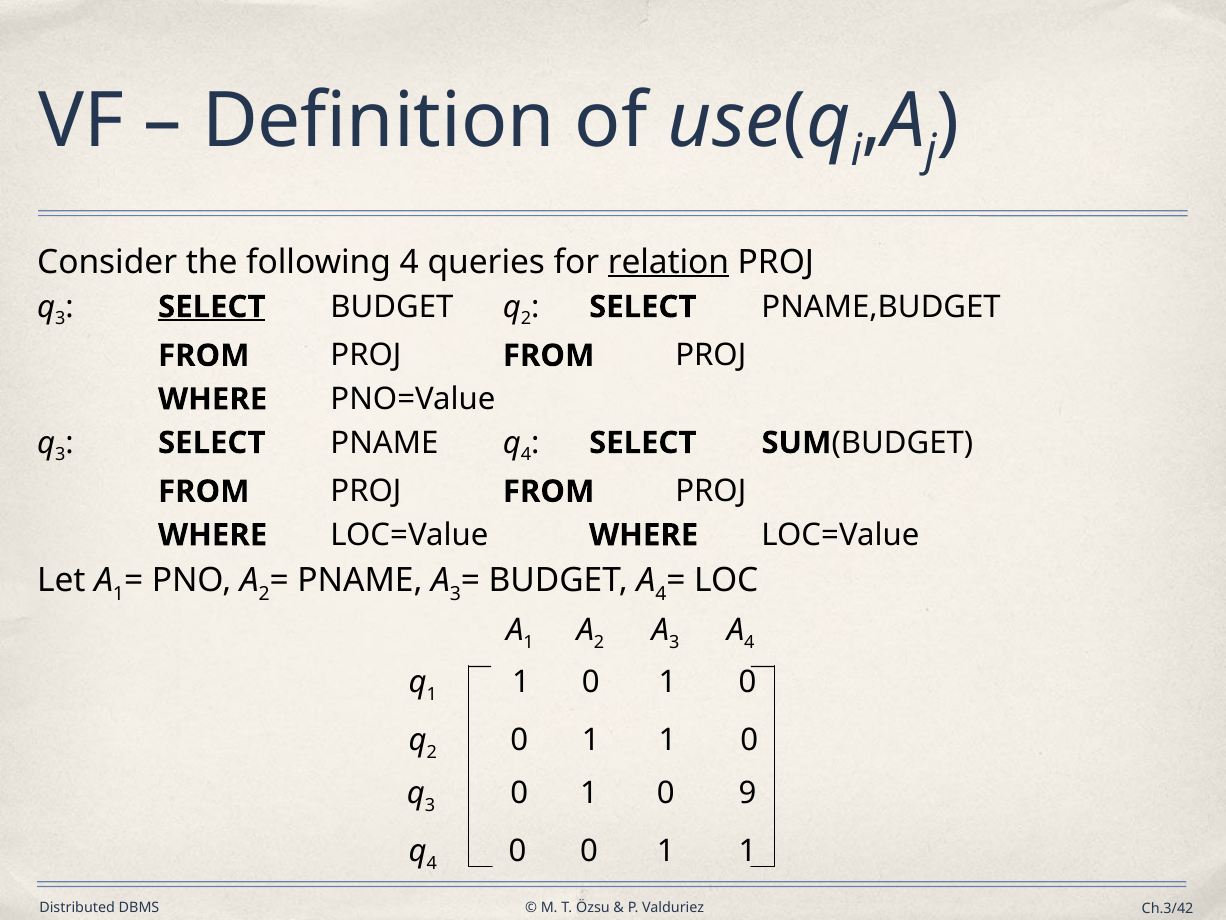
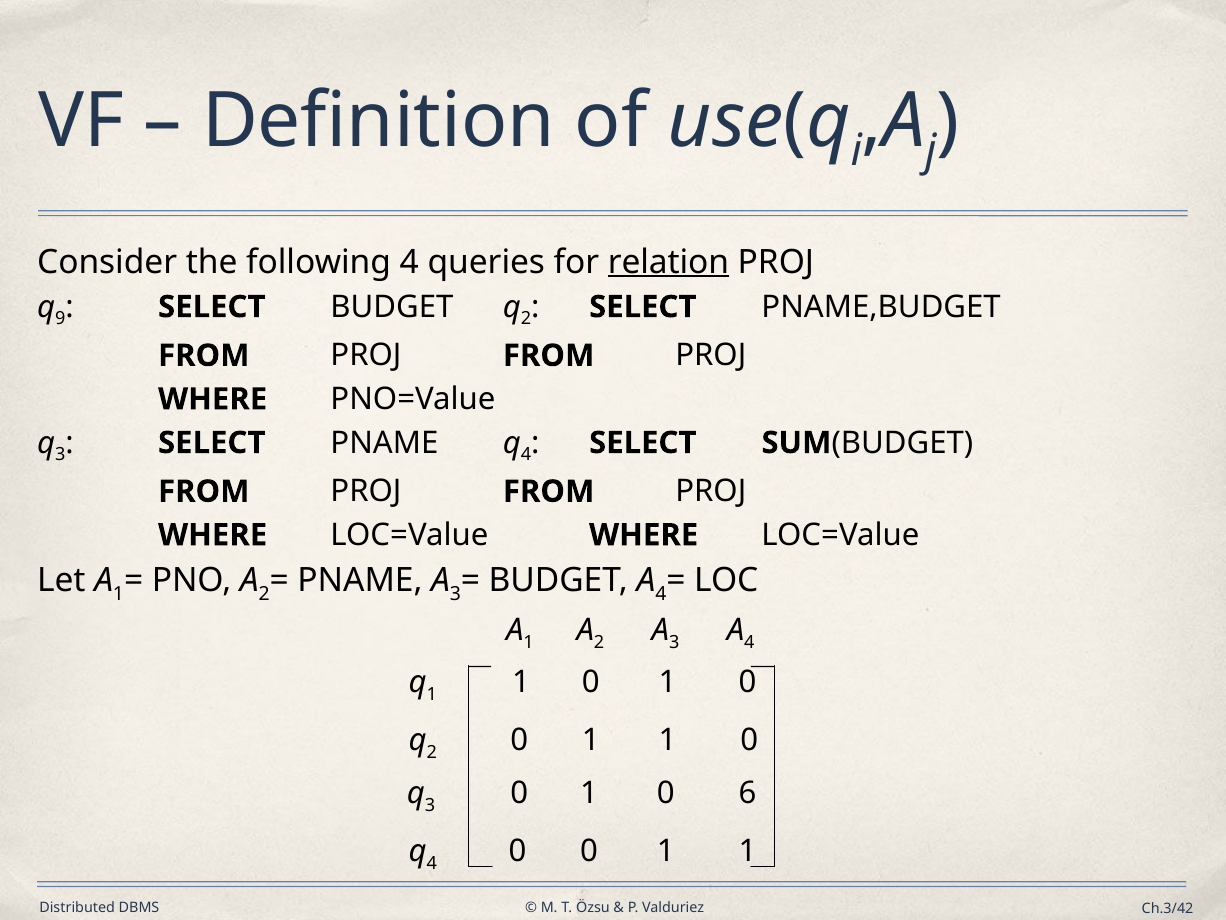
3 at (60, 319): 3 -> 9
SELECT at (212, 307) underline: present -> none
9: 9 -> 6
